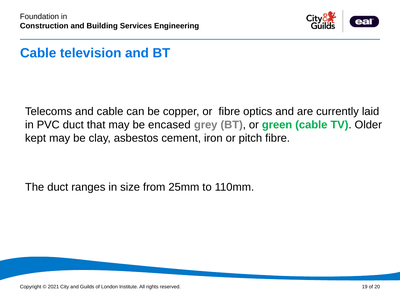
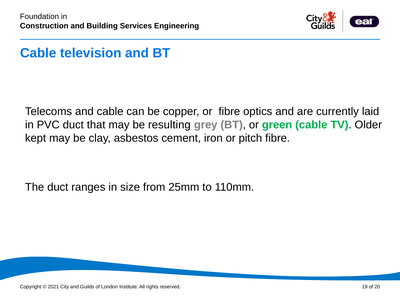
encased: encased -> resulting
